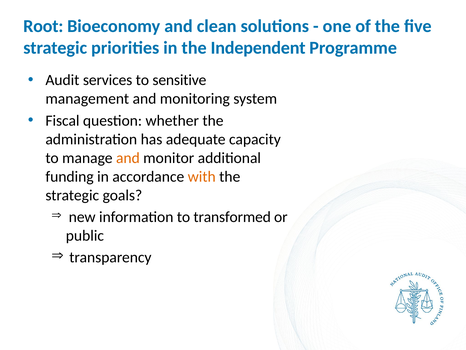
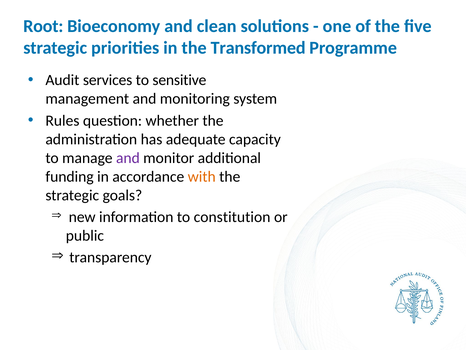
Independent: Independent -> Transformed
Fiscal: Fiscal -> Rules
and at (128, 158) colour: orange -> purple
transformed: transformed -> constitution
